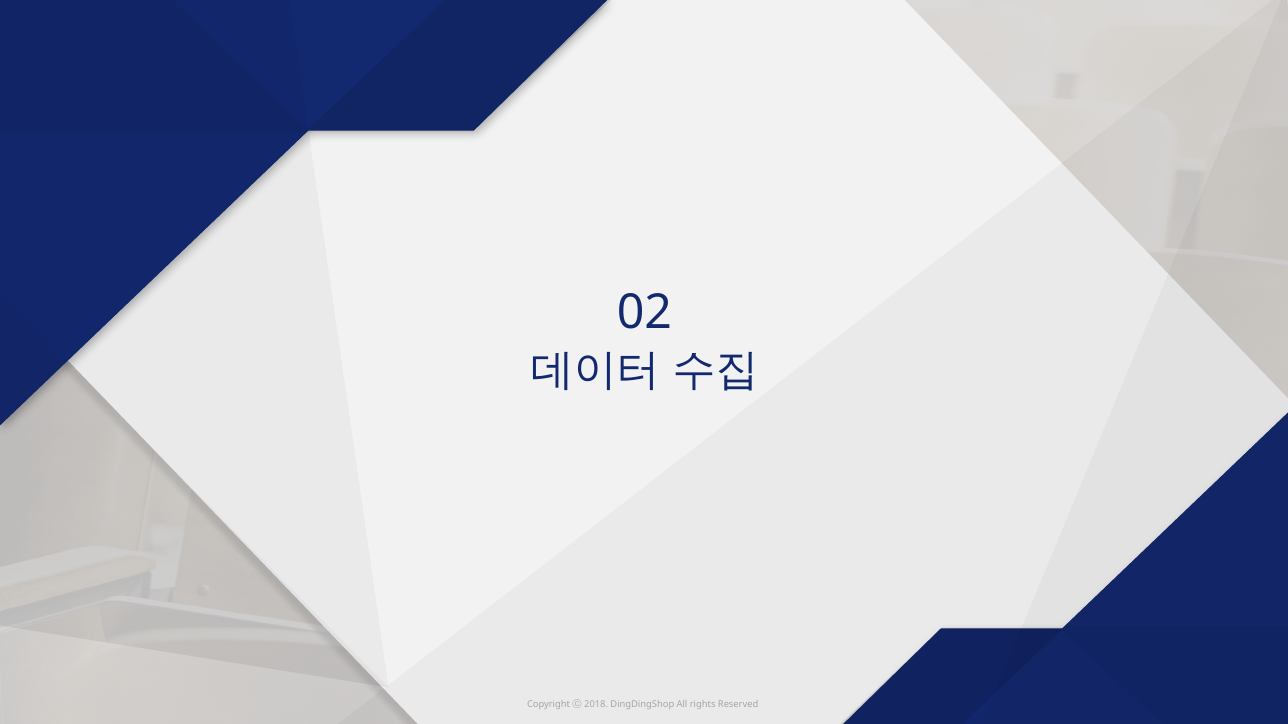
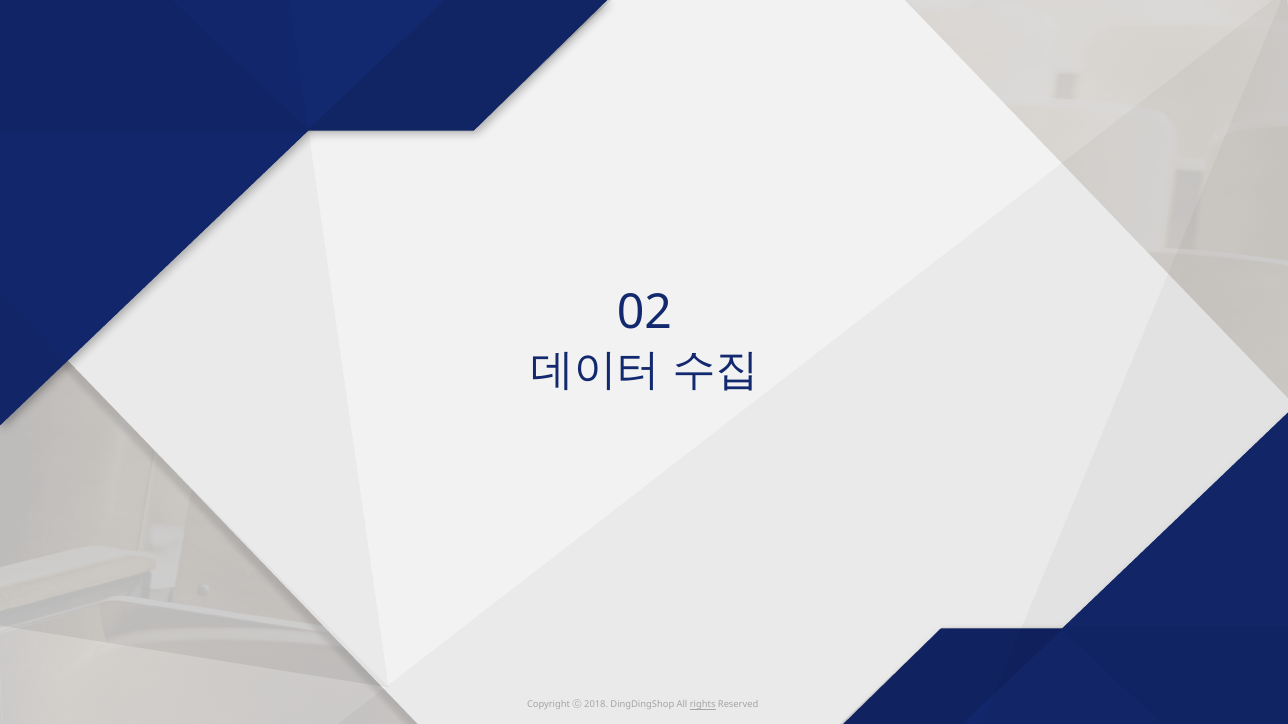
rights underline: none -> present
